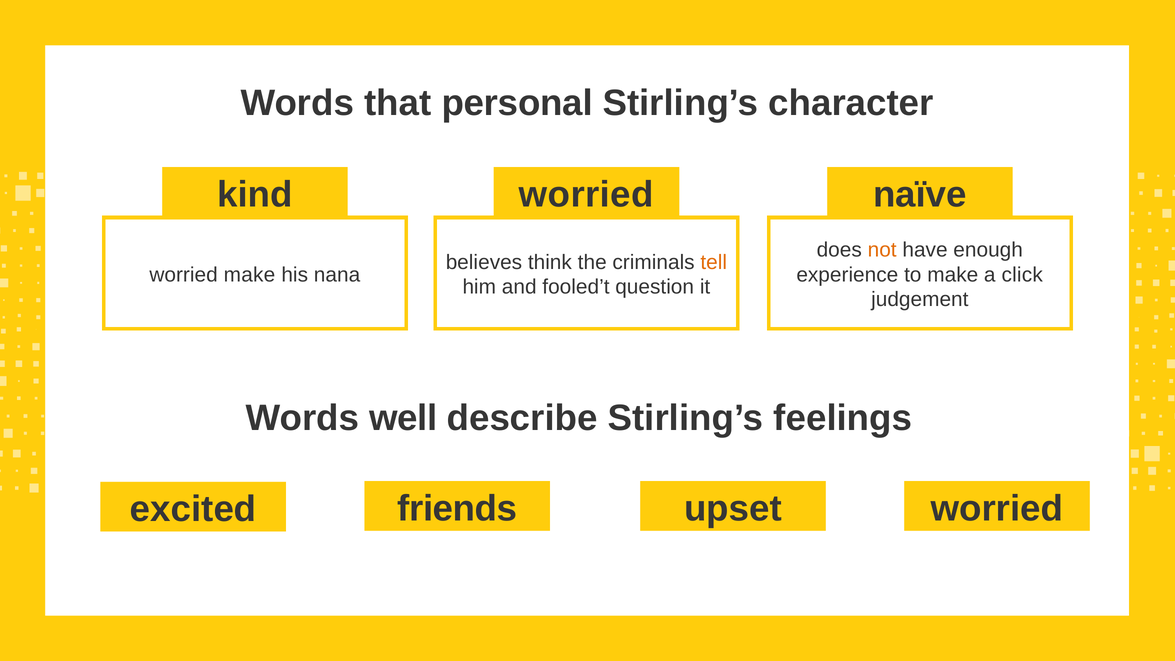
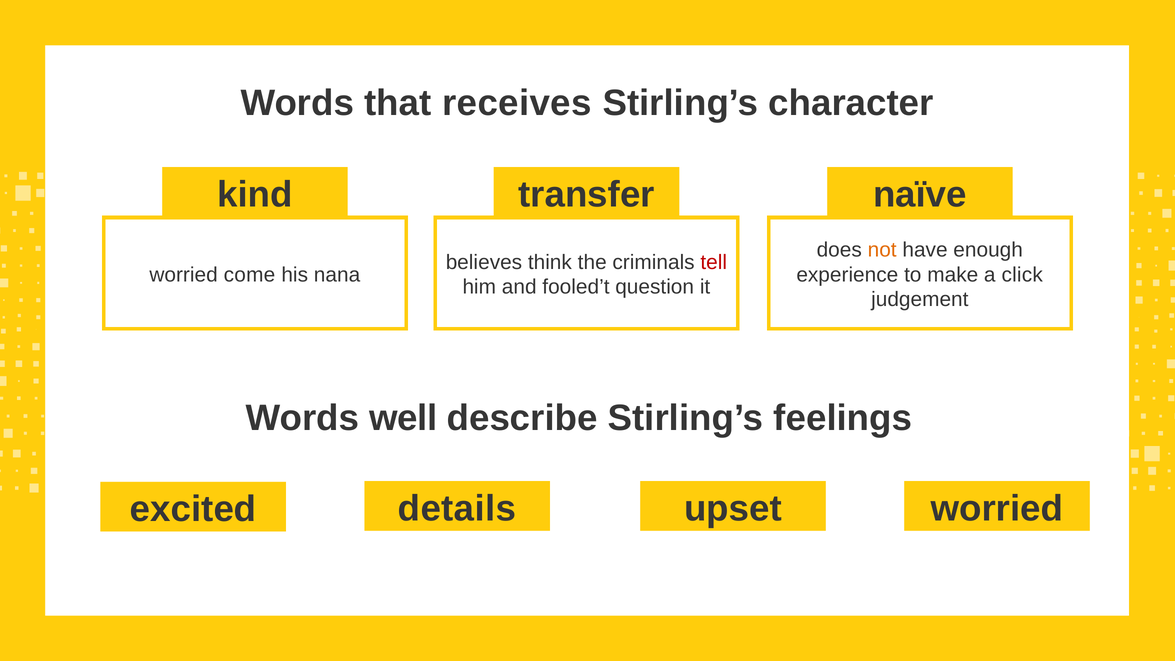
personal: personal -> receives
worried at (586, 194): worried -> transfer
tell colour: orange -> red
worried make: make -> come
friends: friends -> details
